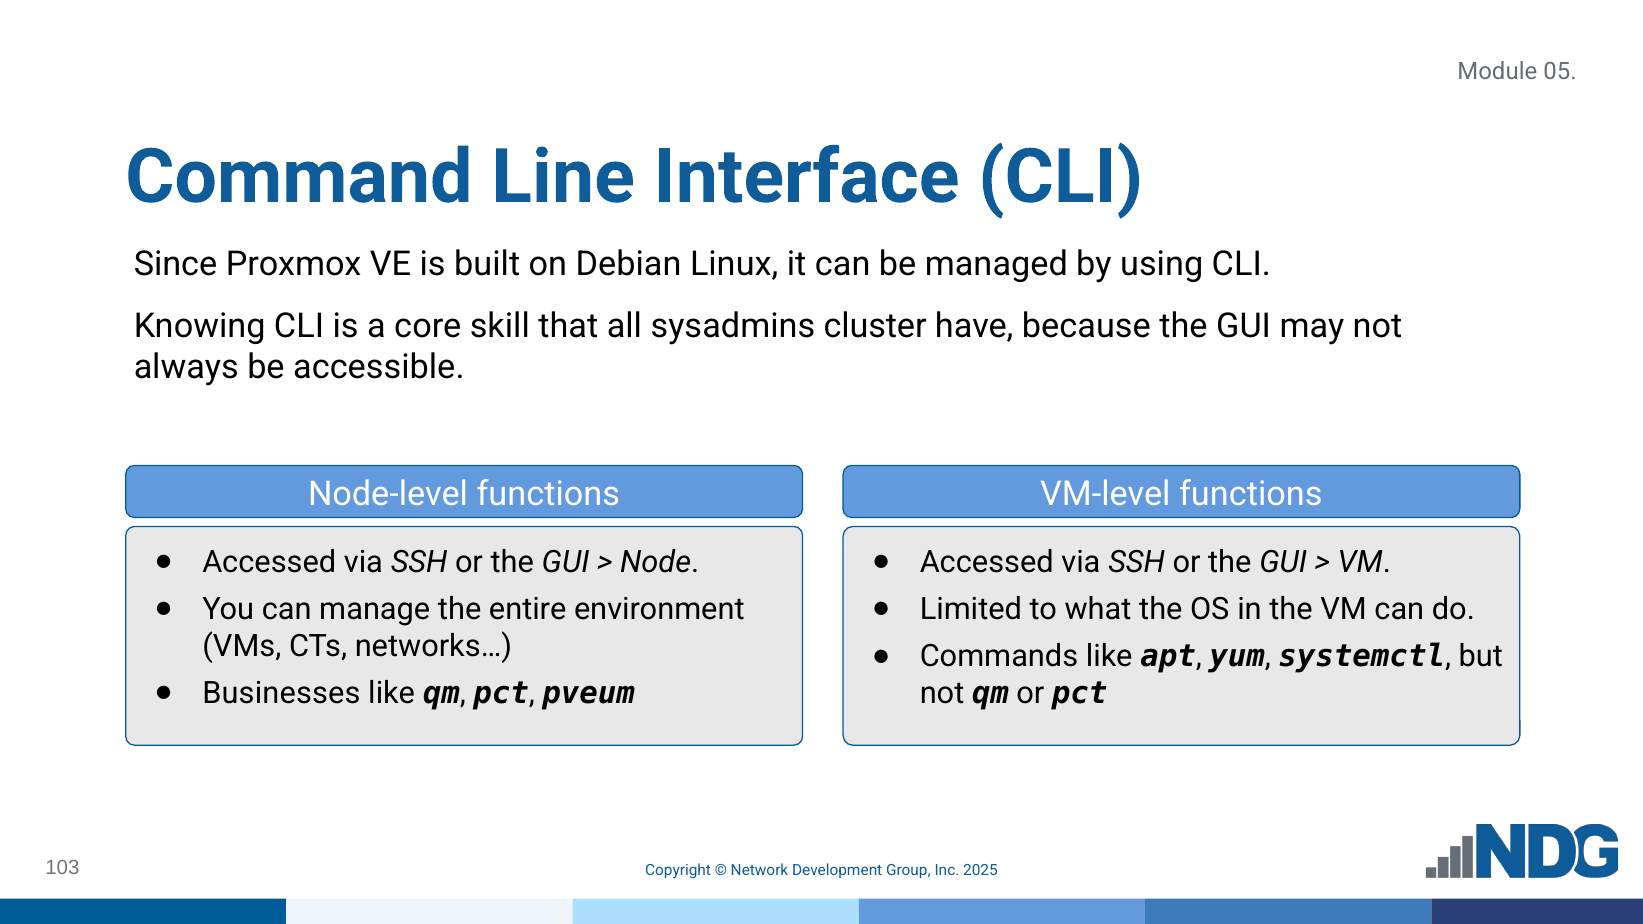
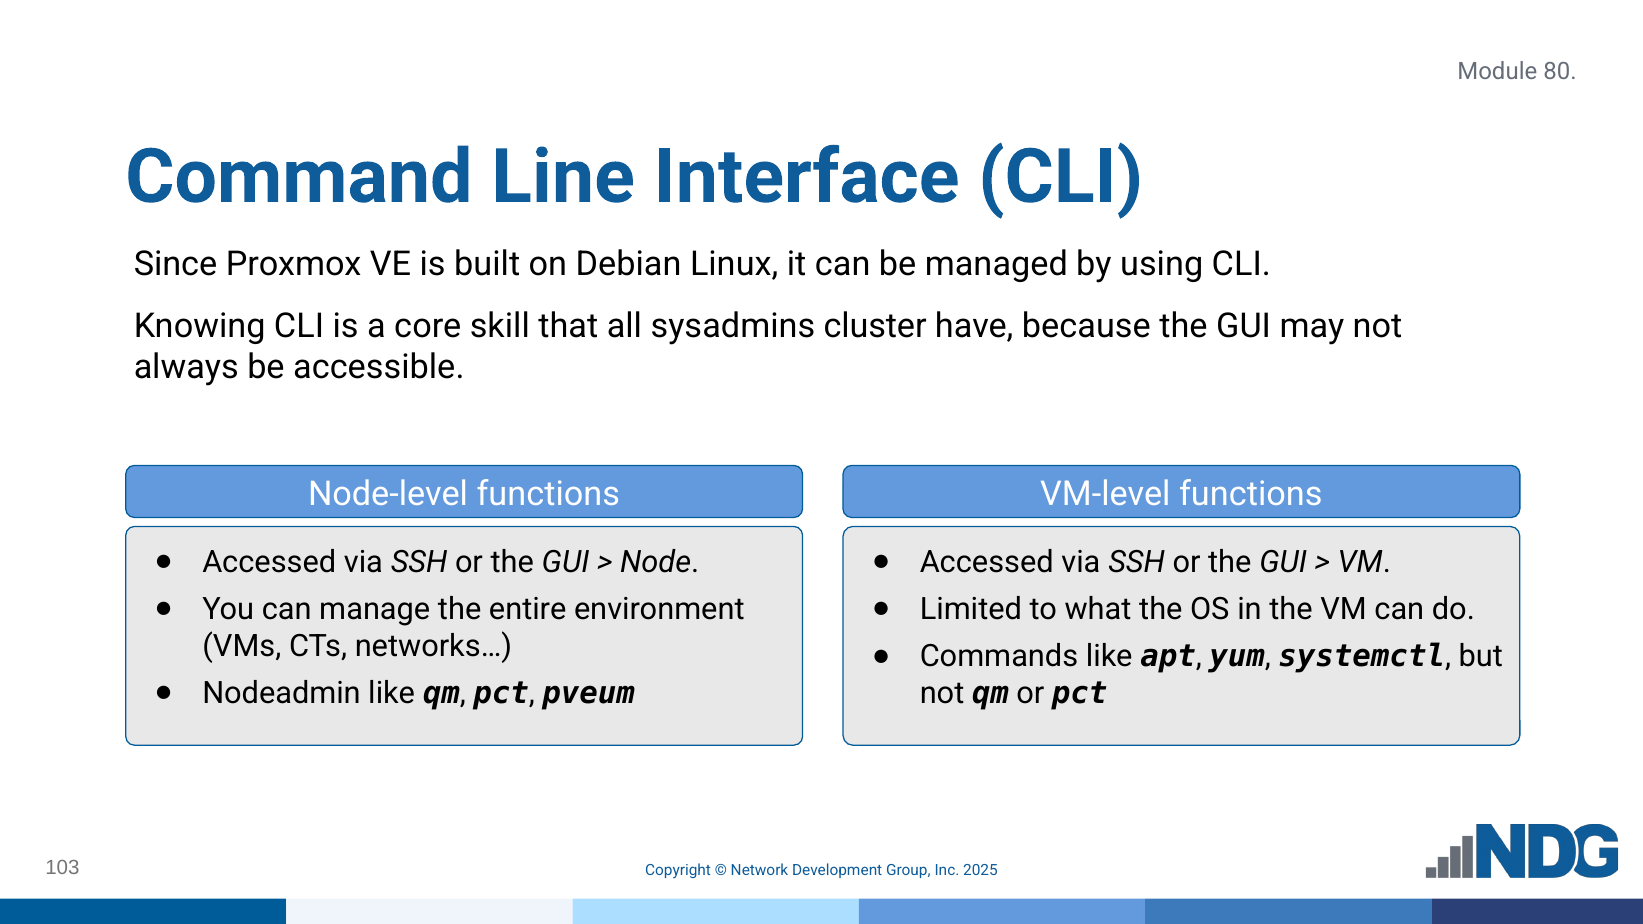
05: 05 -> 80
Businesses: Businesses -> Nodeadmin
